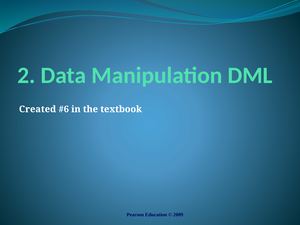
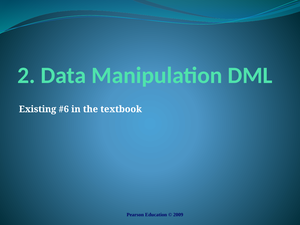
Created: Created -> Existing
